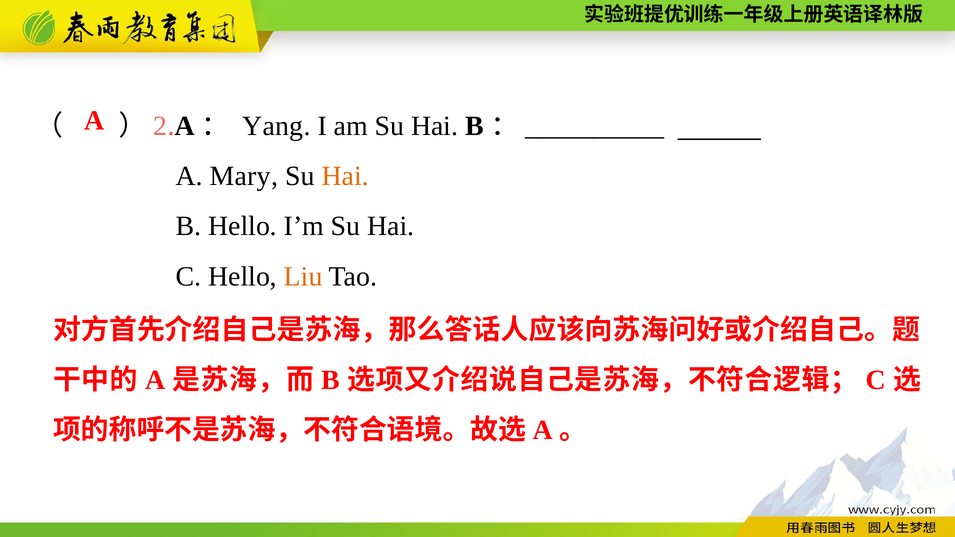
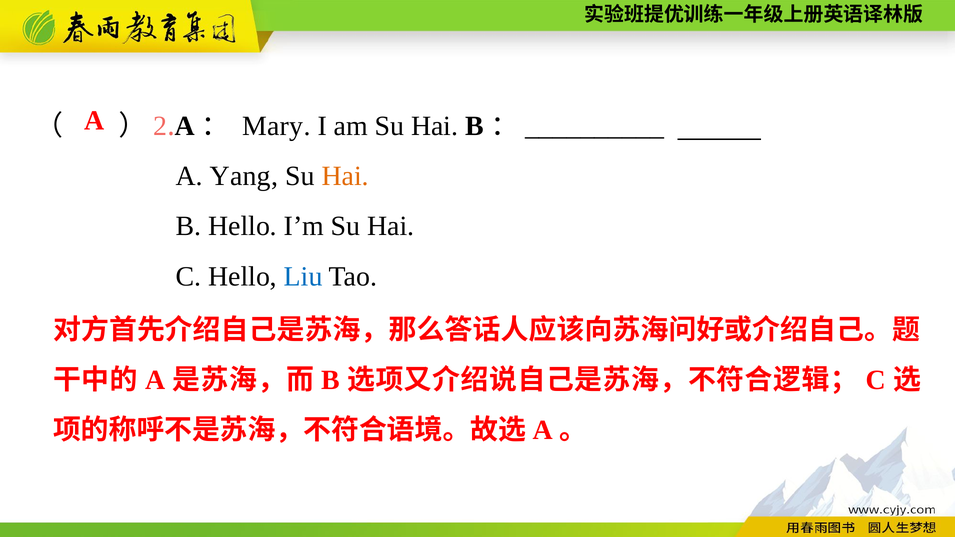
Yang: Yang -> Mary
Mary: Mary -> Yang
Liu colour: orange -> blue
